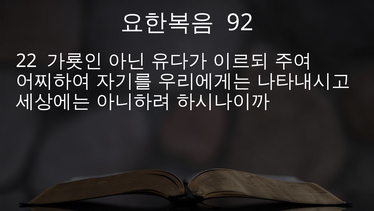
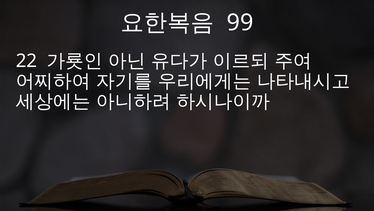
92: 92 -> 99
